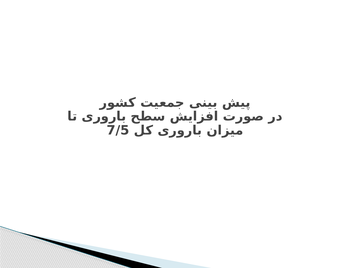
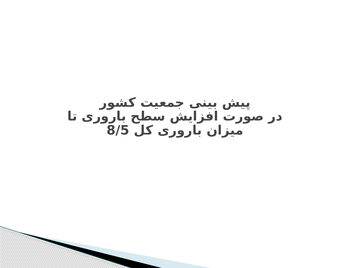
7/5: 7/5 -> 8/5
